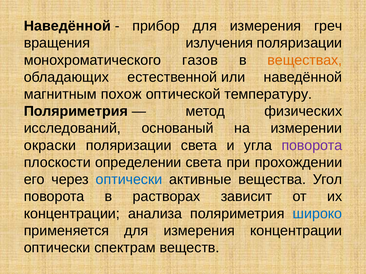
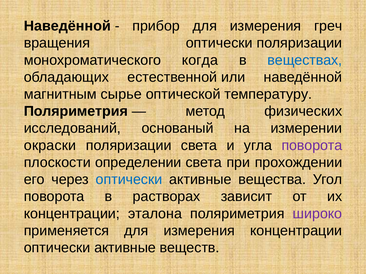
вращения излучения: излучения -> оптически
газов: газов -> когда
веществах colour: orange -> blue
похож: похож -> сырье
анализа: анализа -> эталона
широко colour: blue -> purple
спектрам at (125, 248): спектрам -> активные
